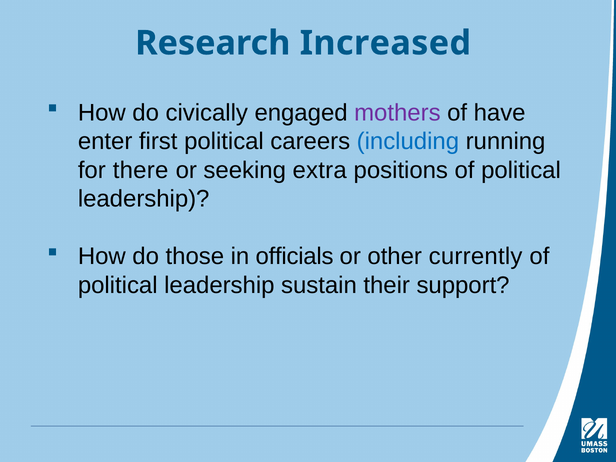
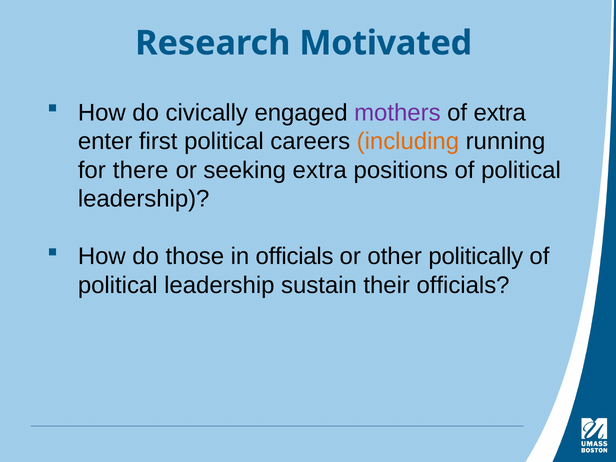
Increased: Increased -> Motivated
of have: have -> extra
including colour: blue -> orange
currently: currently -> politically
their support: support -> officials
